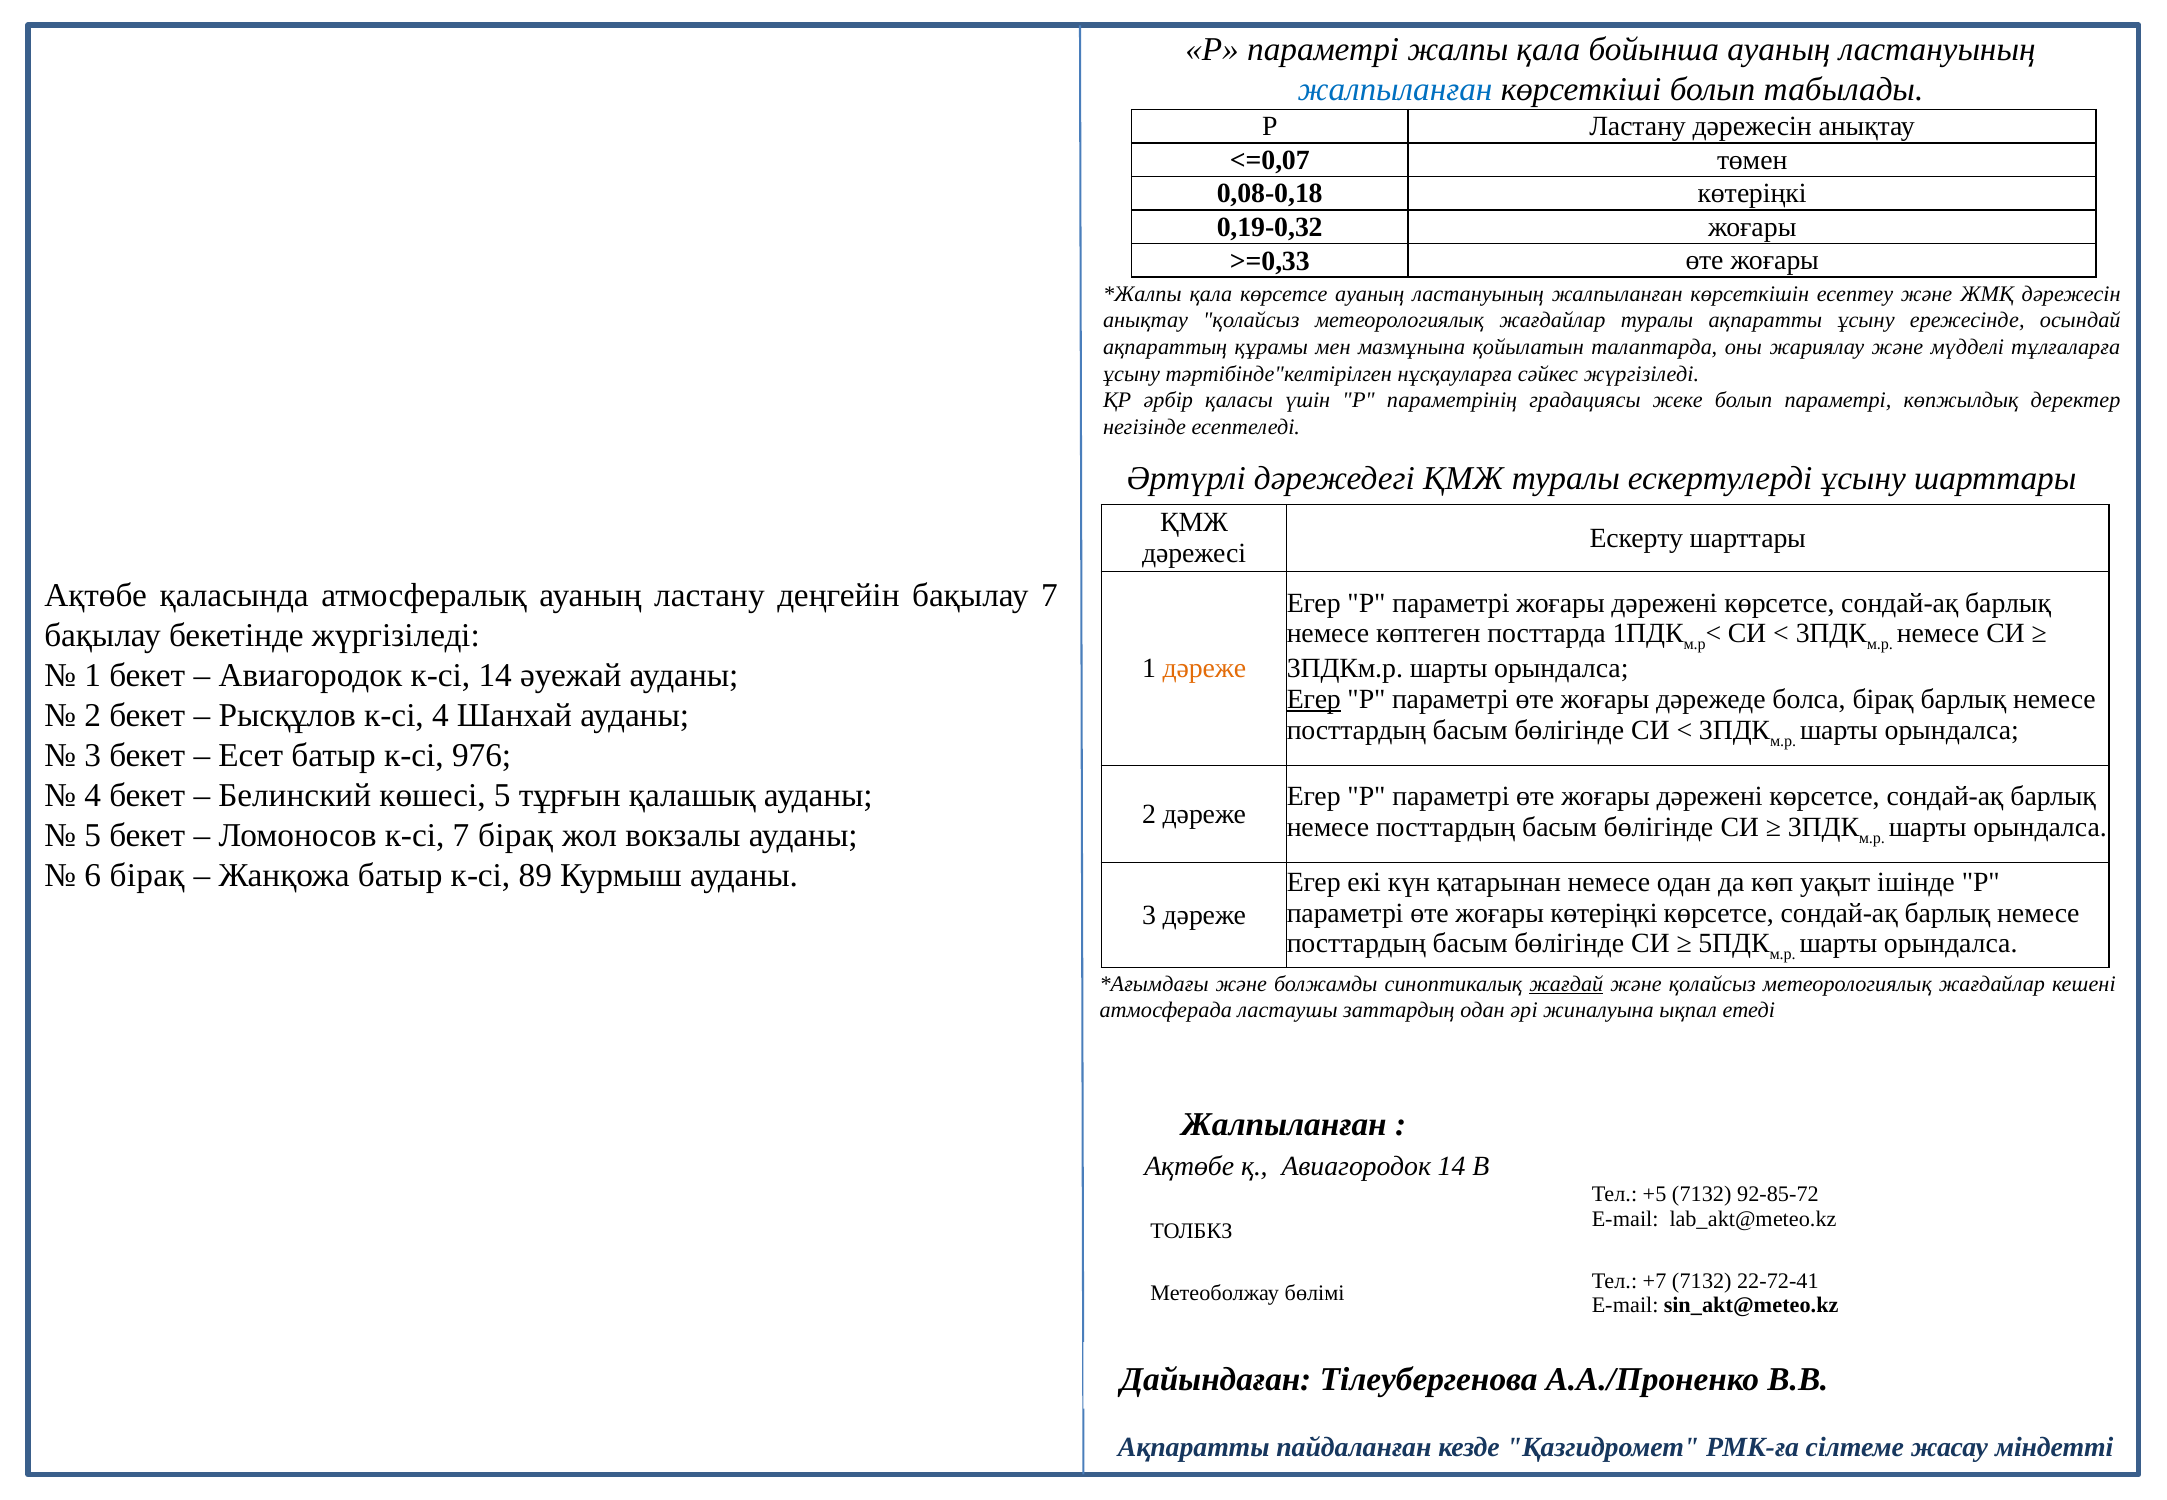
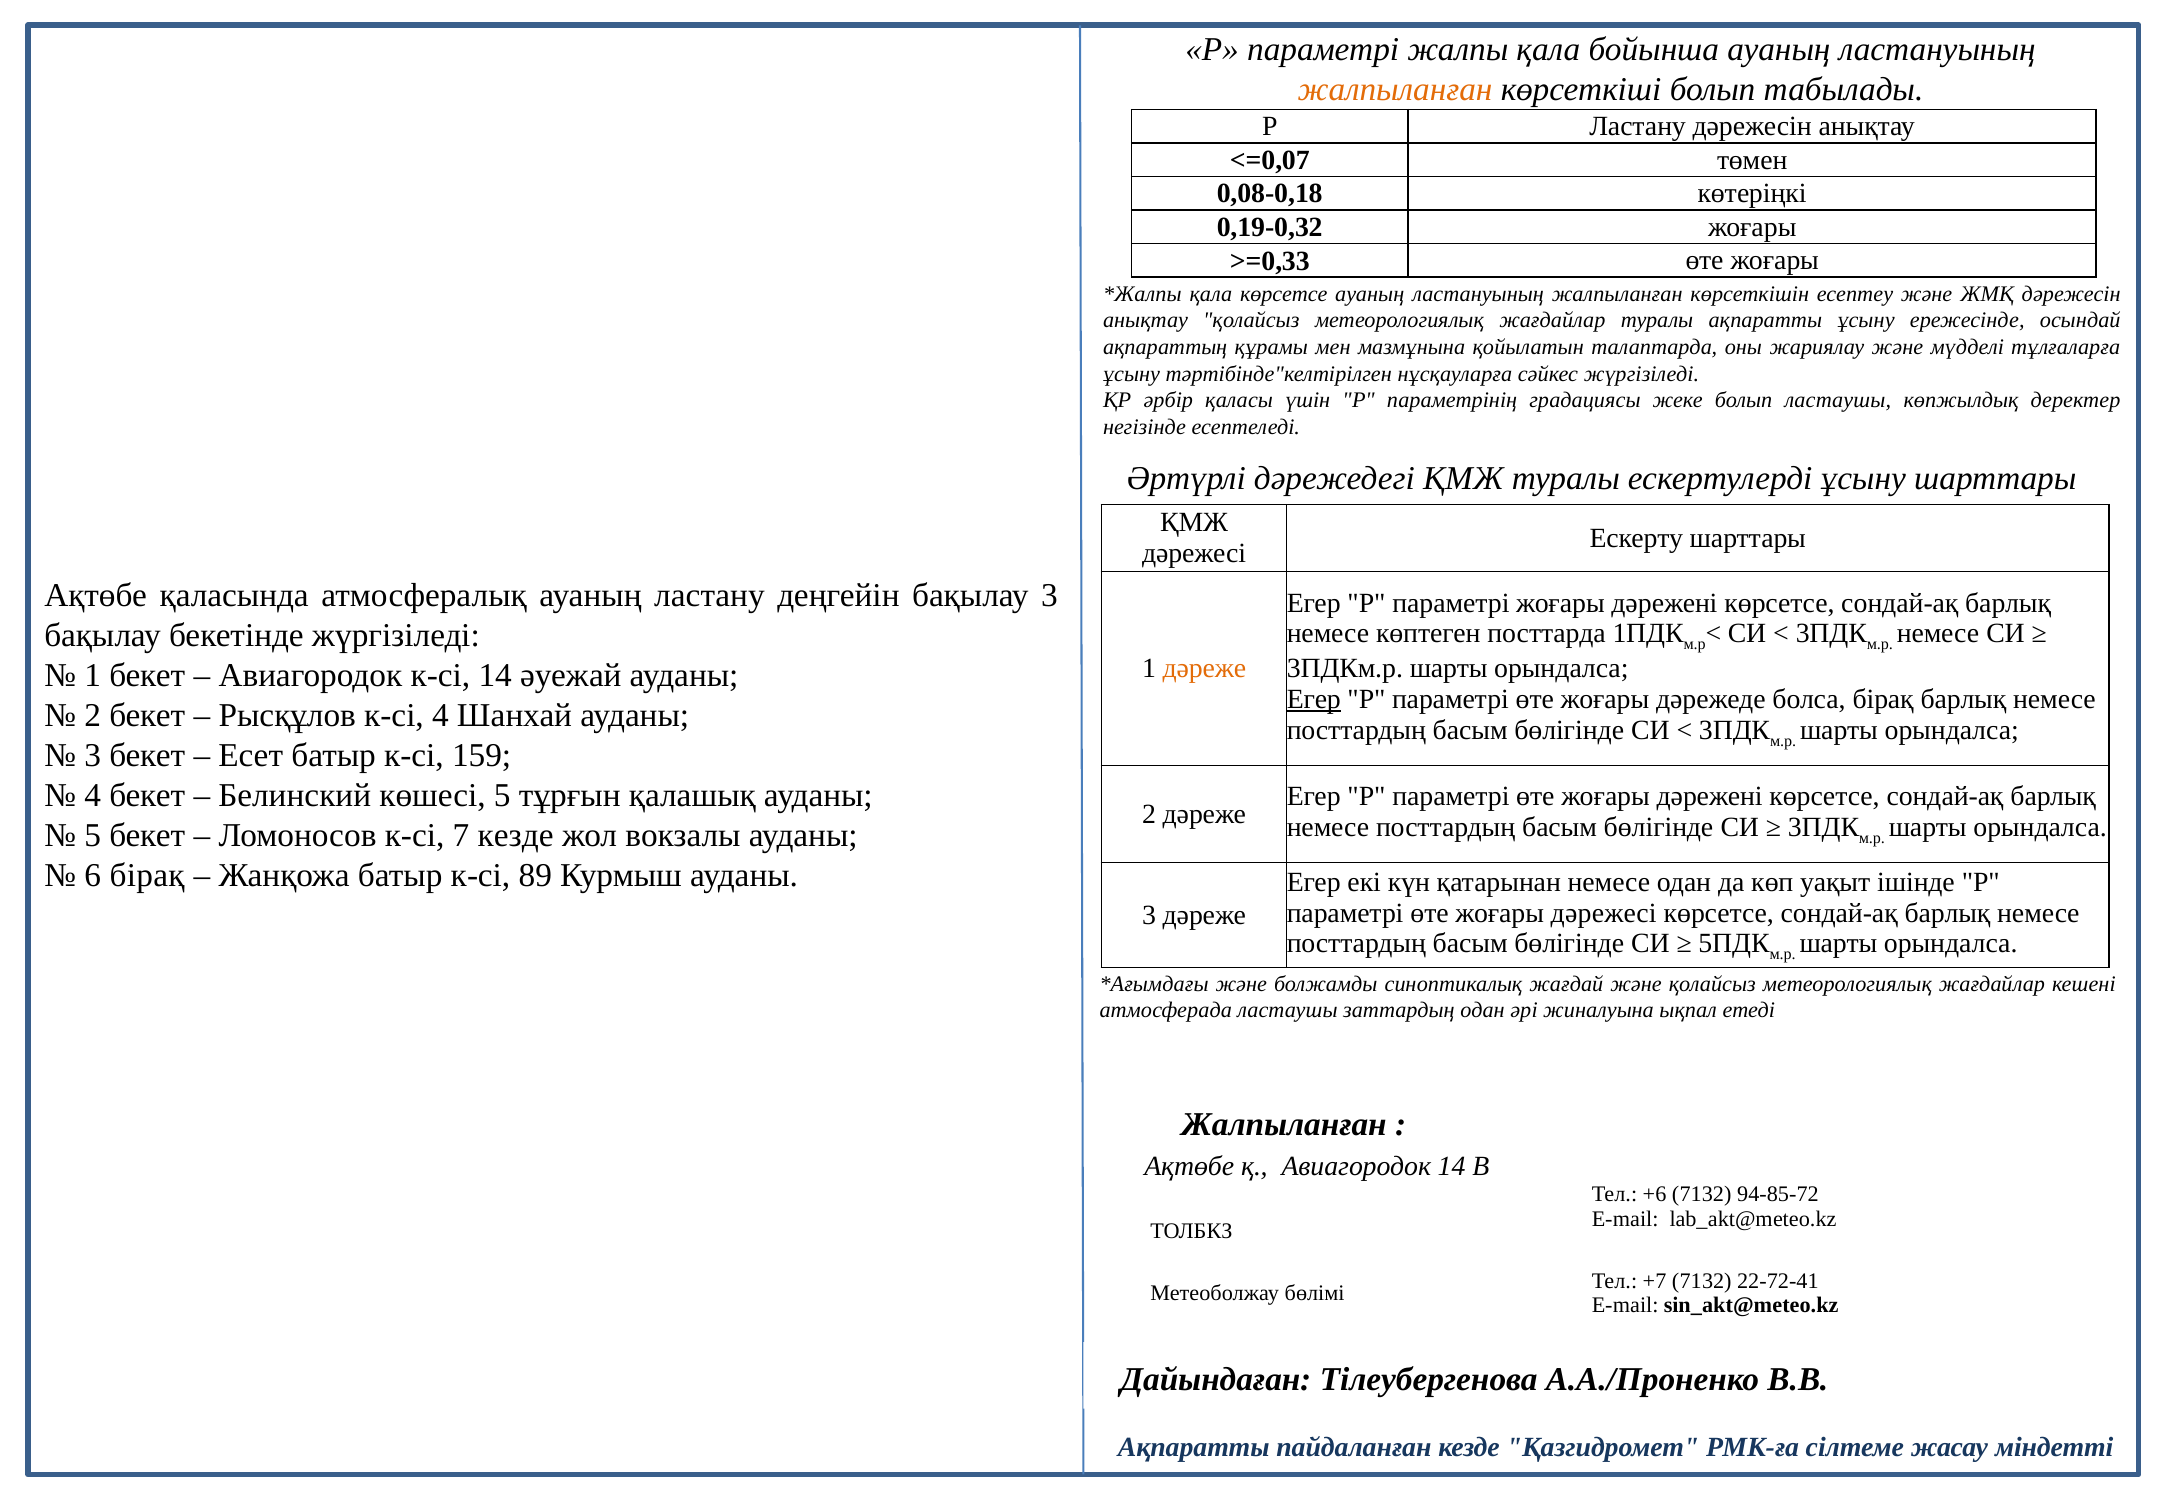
жалпыланған at (1395, 89) colour: blue -> orange
болып параметрі: параметрі -> ластаушы
бақылау 7: 7 -> 3
976: 976 -> 159
7 бірақ: бірақ -> кезде
жоғары көтеріңкі: көтеріңкі -> дәрежесі
жағдай underline: present -> none
+5: +5 -> +6
92-85-72: 92-85-72 -> 94-85-72
